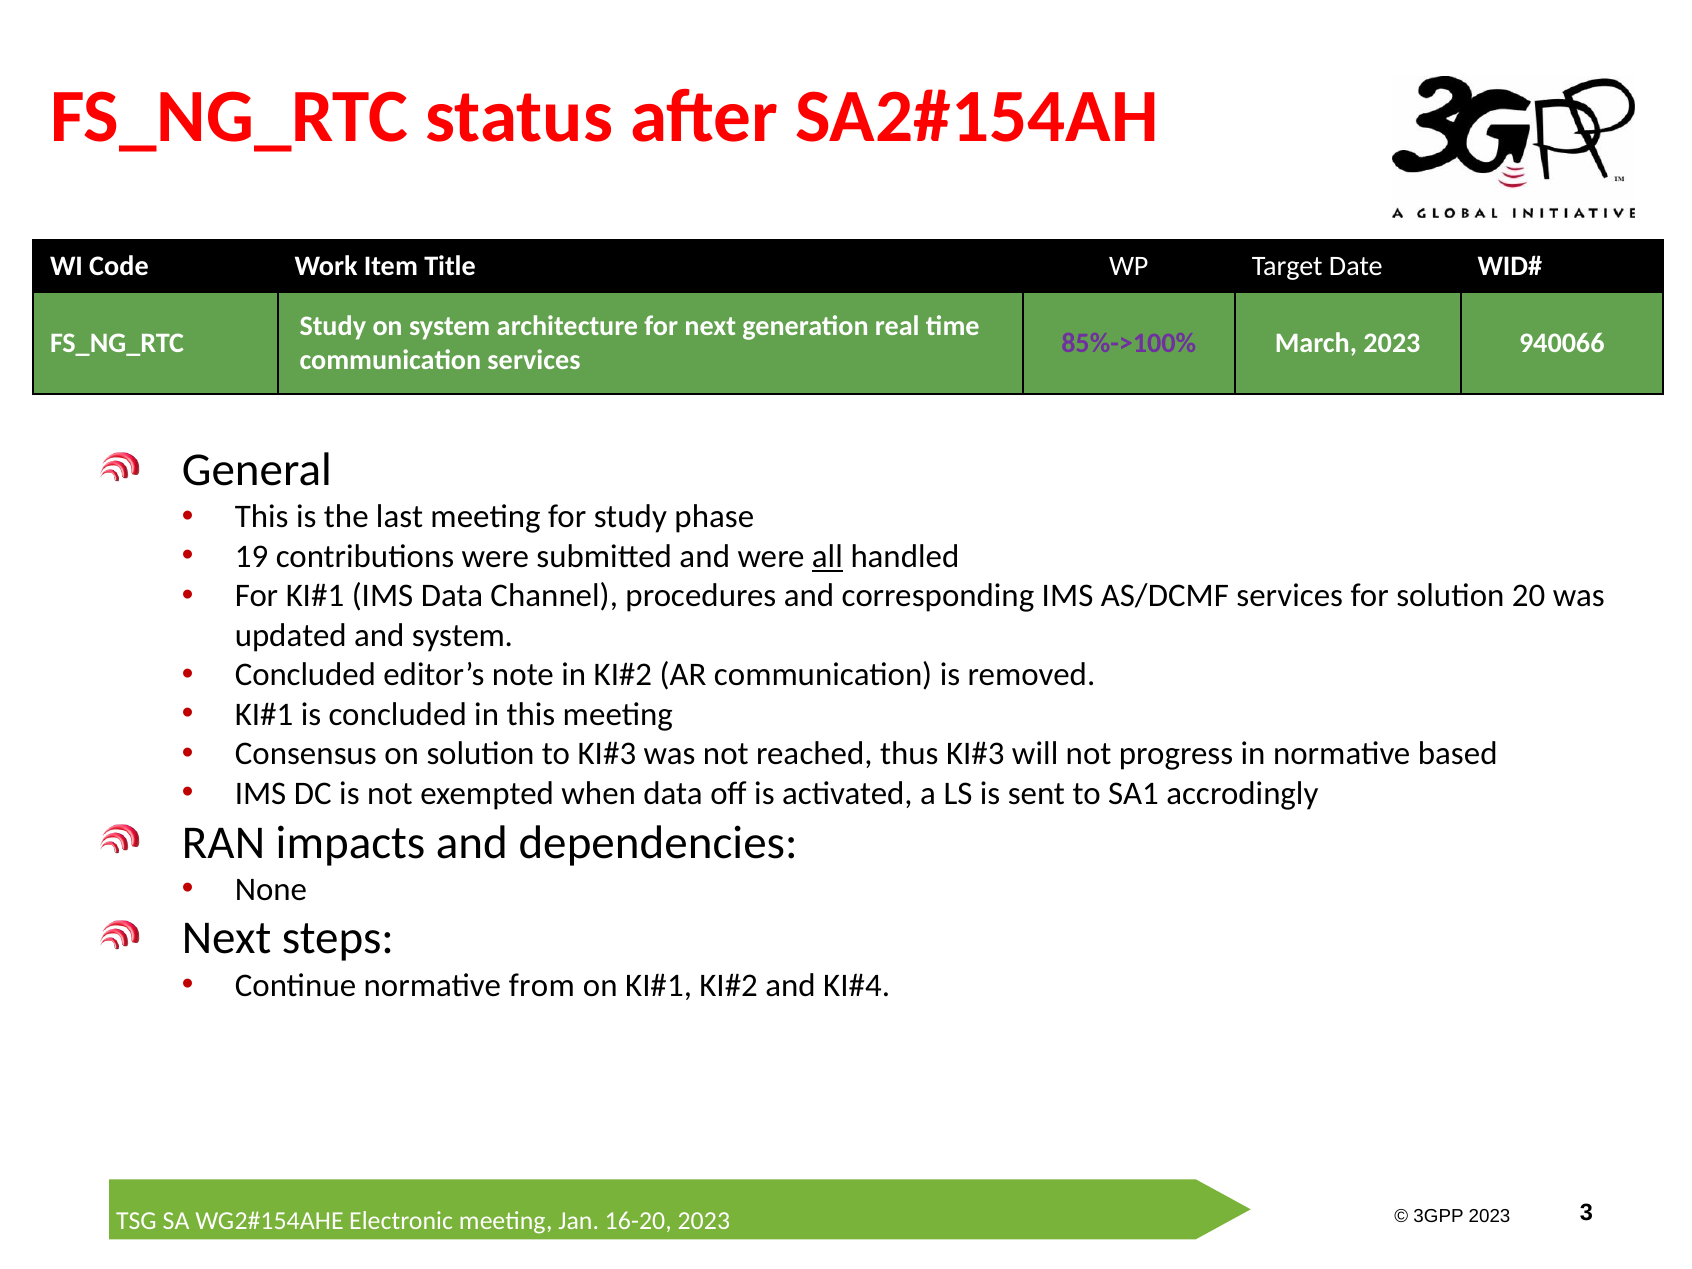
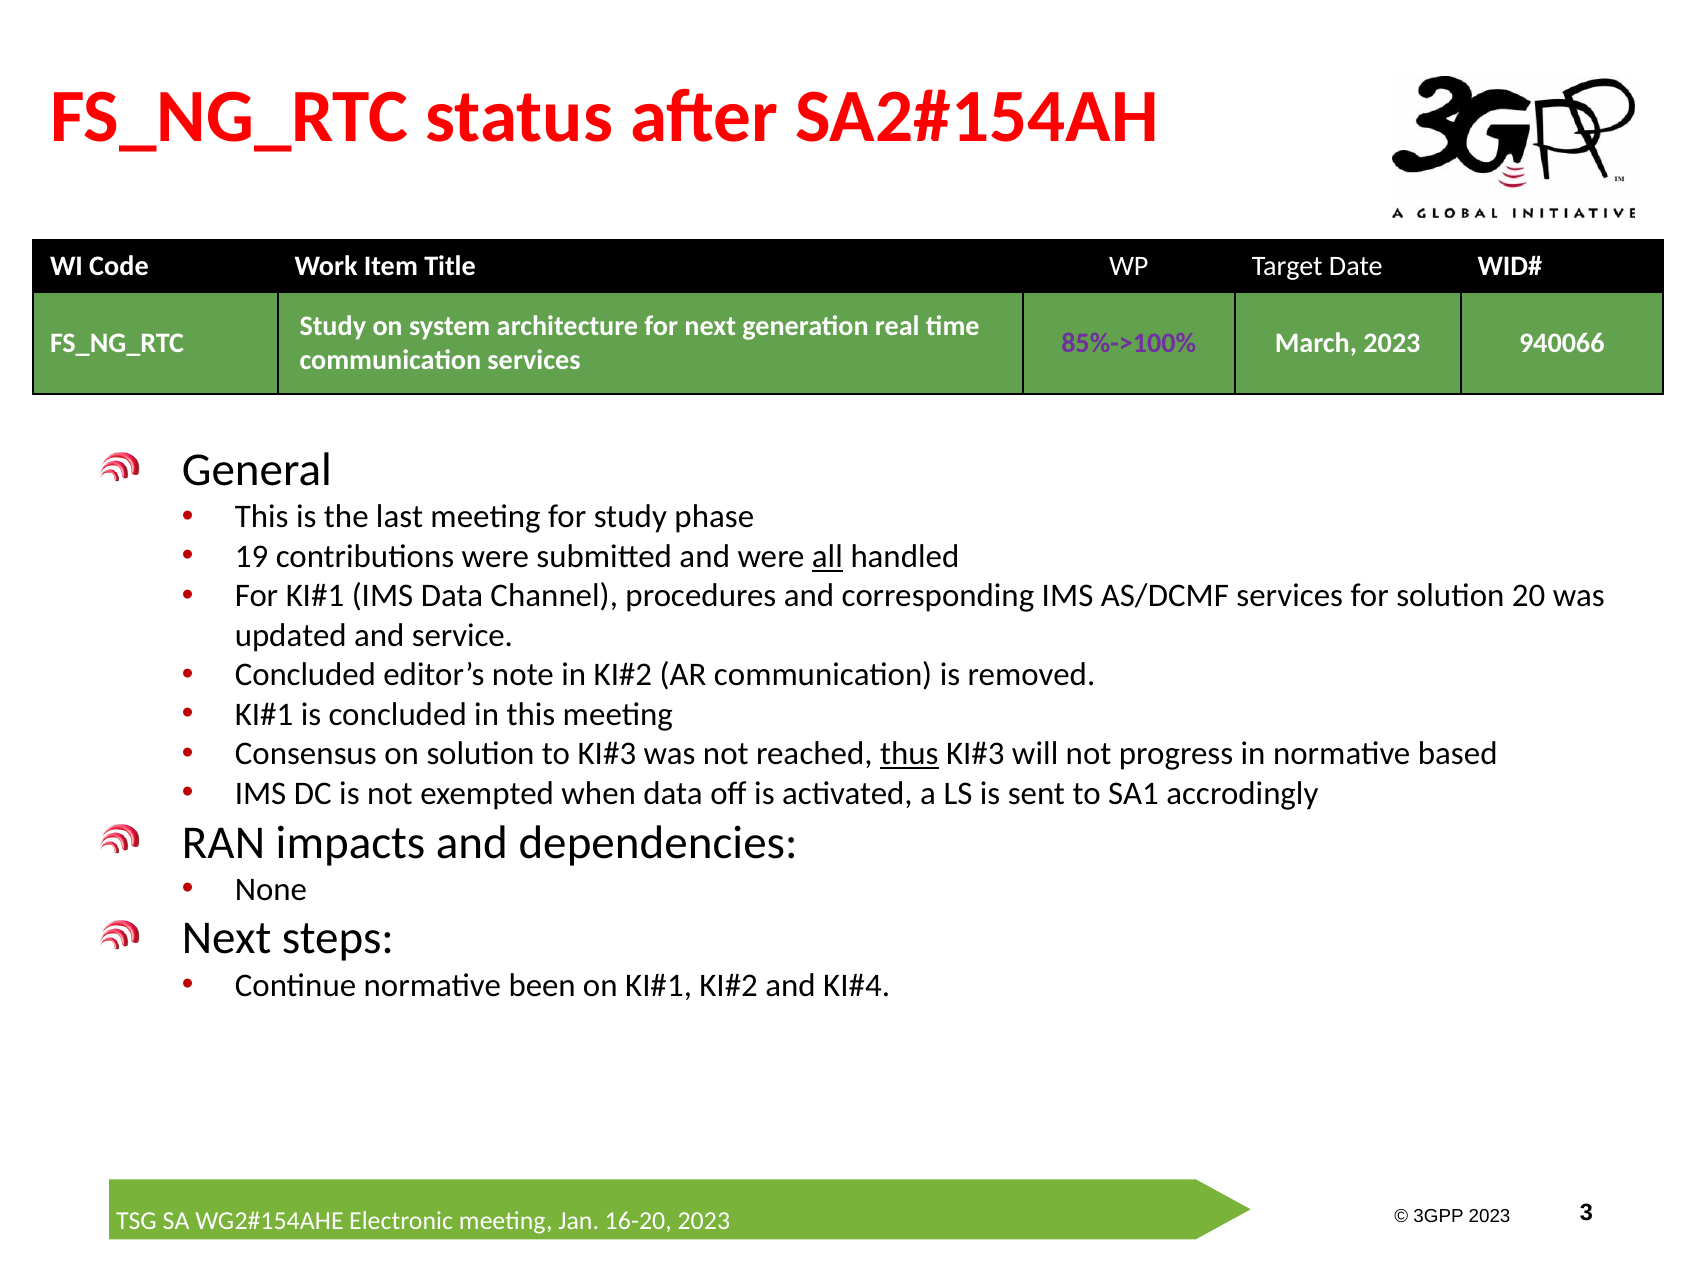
and system: system -> service
thus underline: none -> present
from: from -> been
